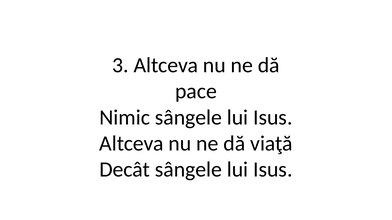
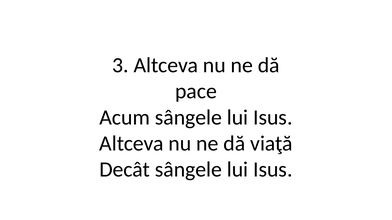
Nimic: Nimic -> Acum
